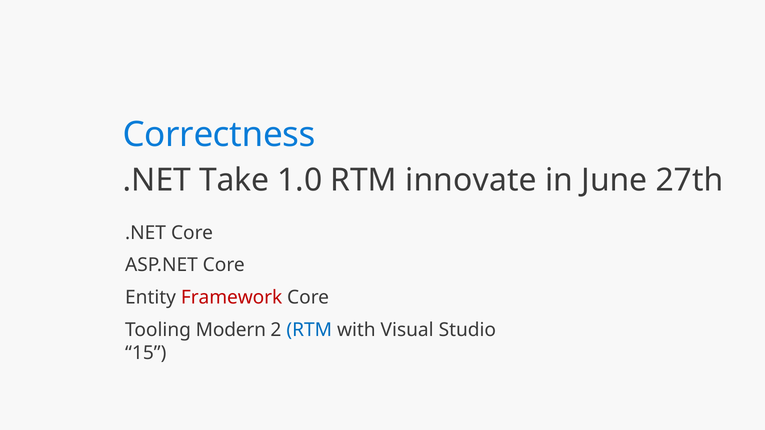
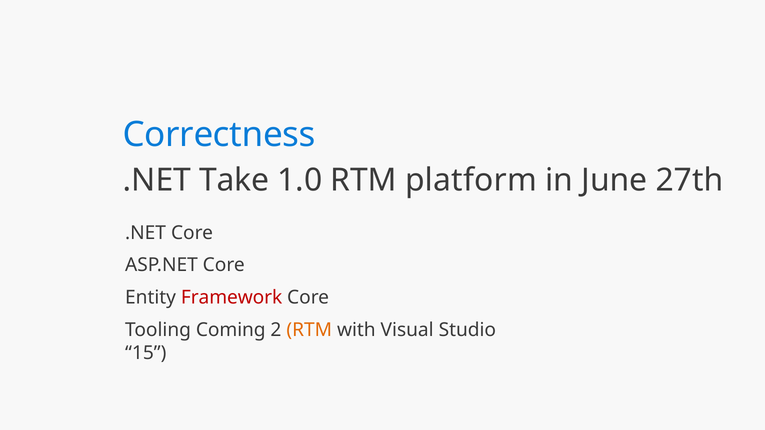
innovate: innovate -> platform
Modern: Modern -> Coming
RTM at (309, 330) colour: blue -> orange
